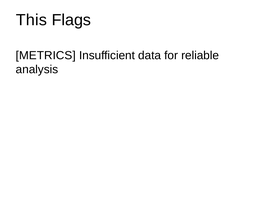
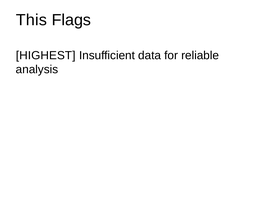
METRICS: METRICS -> HIGHEST
